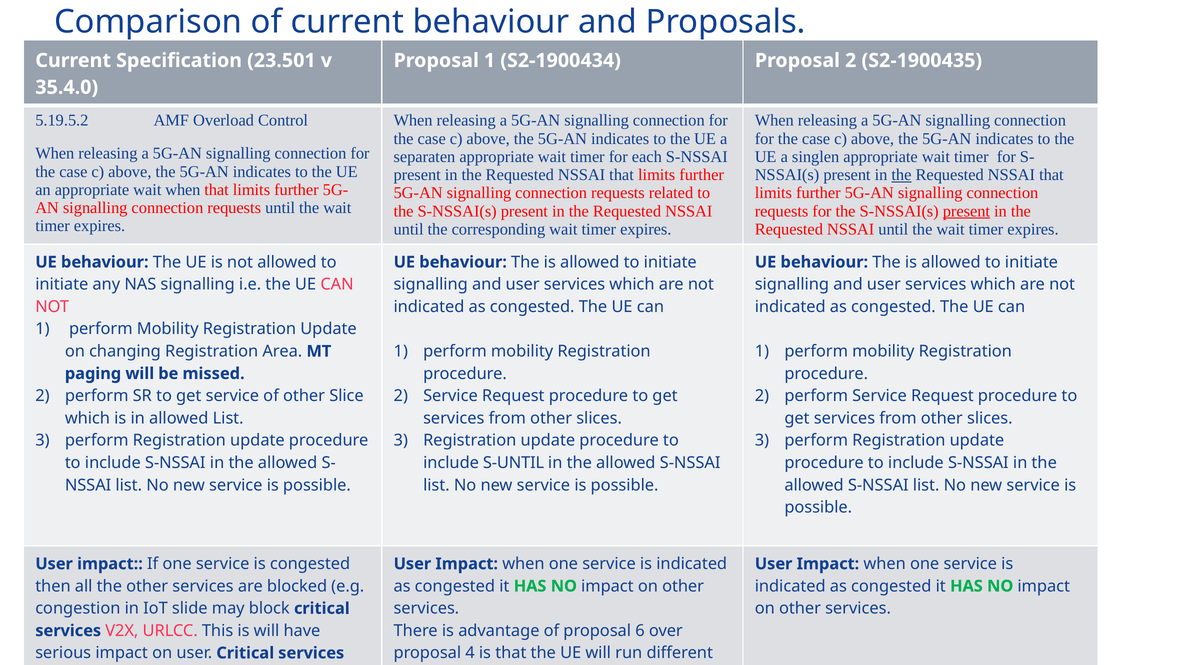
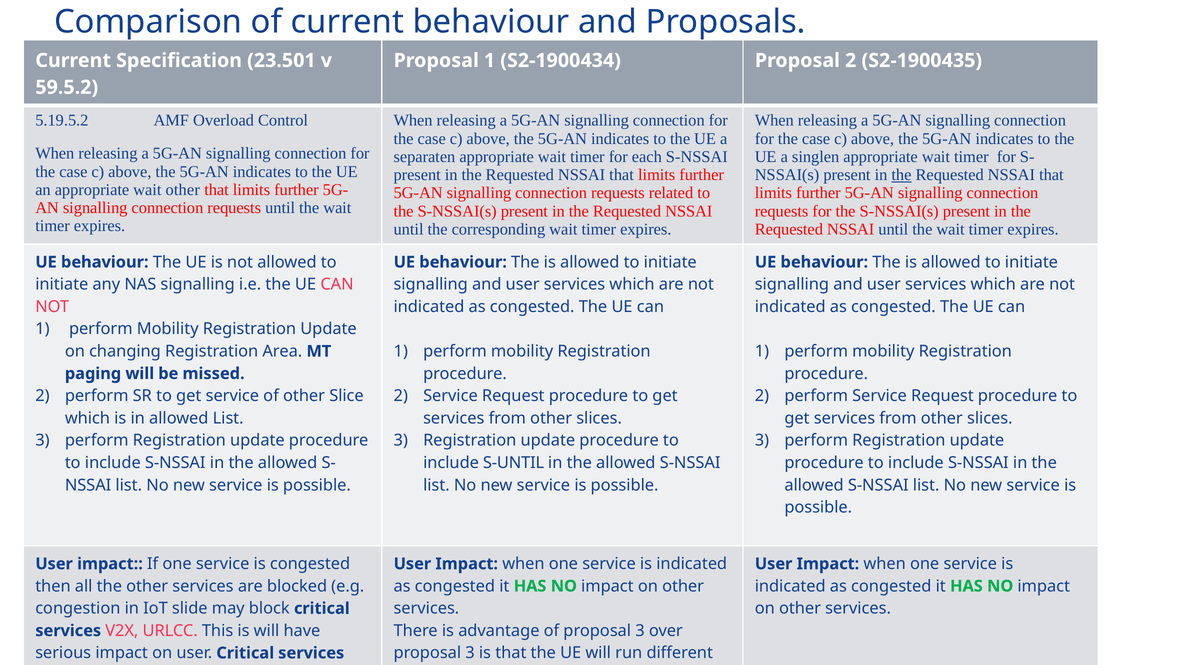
35.4.0: 35.4.0 -> 59.5.2
wait when: when -> other
present at (966, 211) underline: present -> none
of proposal 6: 6 -> 3
4 at (470, 653): 4 -> 3
